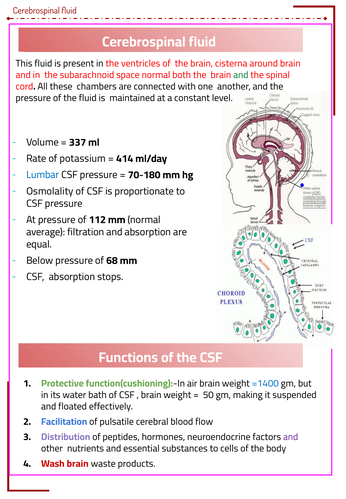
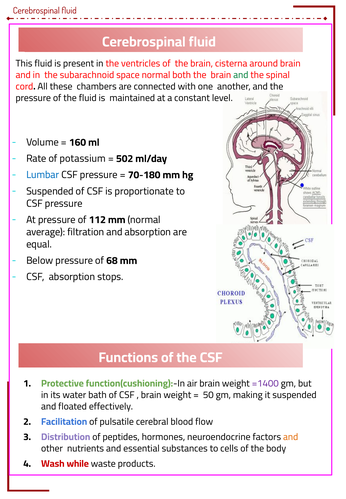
337: 337 -> 160
414: 414 -> 502
Osmolality at (50, 191): Osmolality -> Suspended
=1400 colour: blue -> purple
and at (291, 437) colour: purple -> orange
Wash brain: brain -> while
